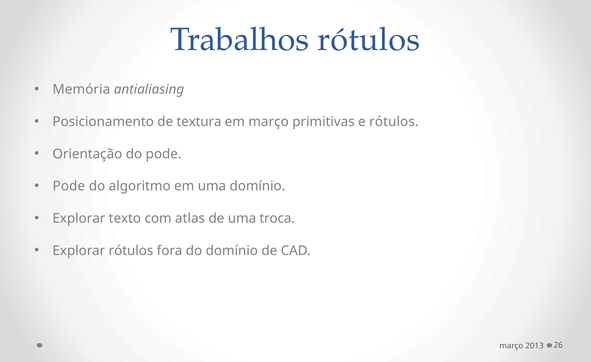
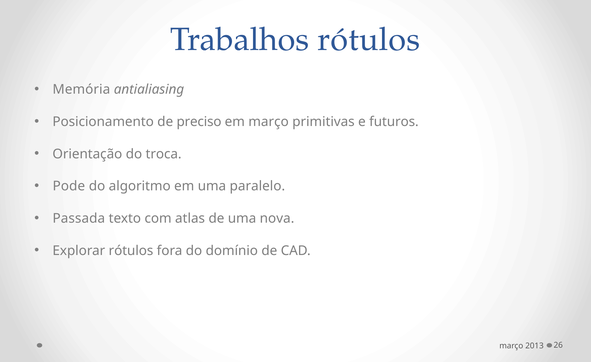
textura: textura -> preciso
e rótulos: rótulos -> futuros
do pode: pode -> troca
uma domínio: domínio -> paralelo
Explorar at (79, 218): Explorar -> Passada
troca: troca -> nova
